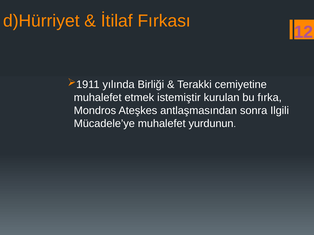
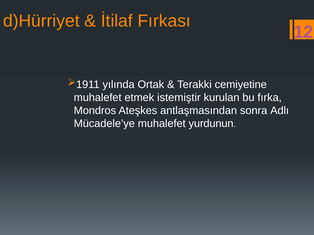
Birliği: Birliği -> Ortak
Ilgili: Ilgili -> Adlı
